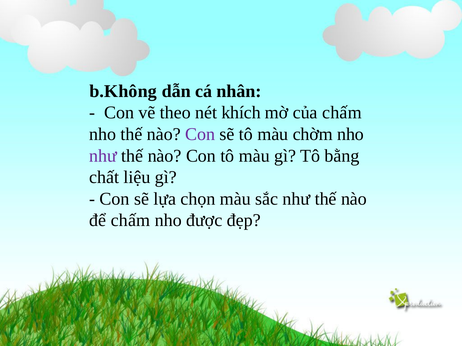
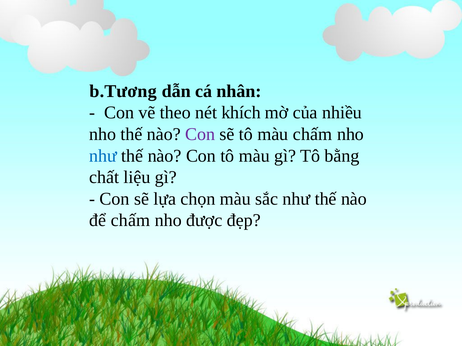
b.Không: b.Không -> b.Tương
của chấm: chấm -> nhiều
màu chờm: chờm -> chấm
như at (103, 156) colour: purple -> blue
